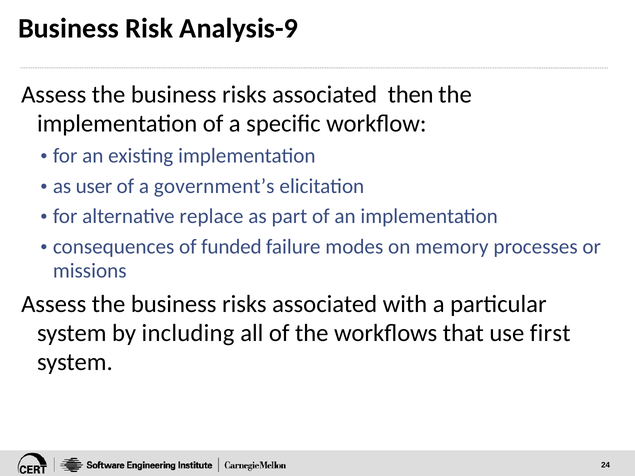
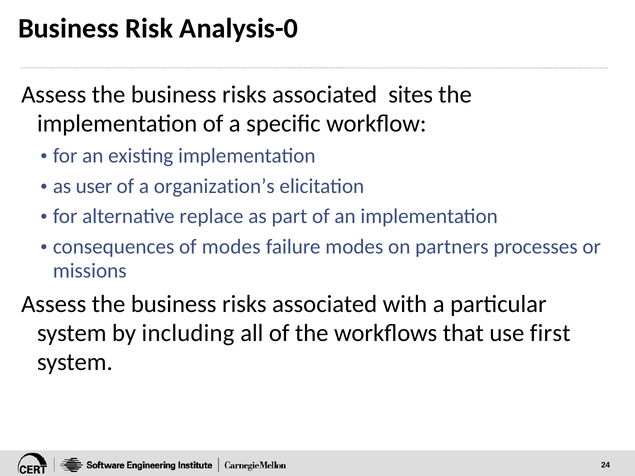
Analysis-9: Analysis-9 -> Analysis-0
then: then -> sites
government’s: government’s -> organization’s
of funded: funded -> modes
memory: memory -> partners
